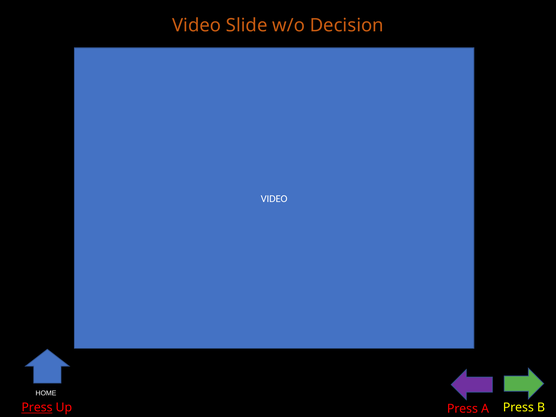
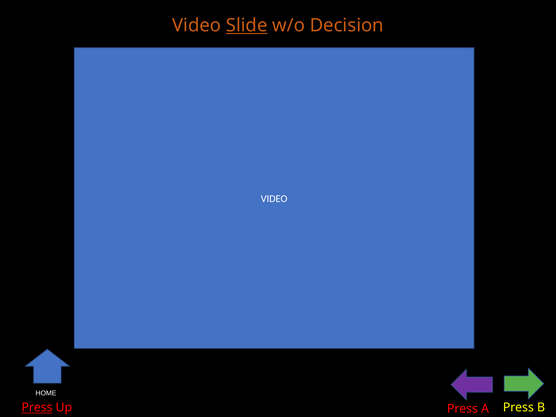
Slide underline: none -> present
